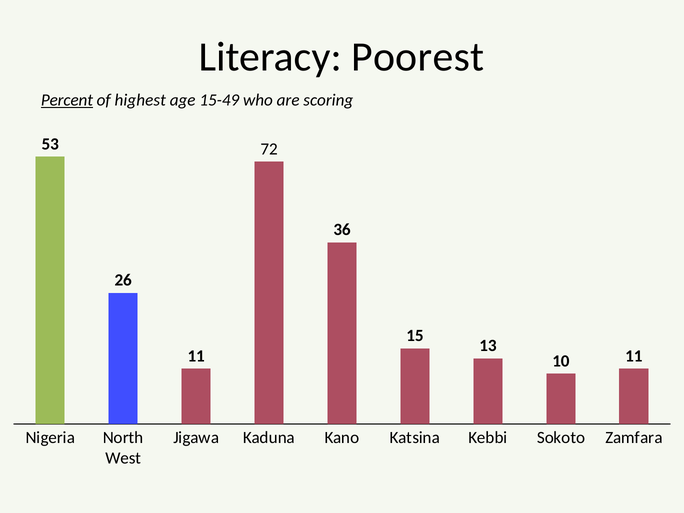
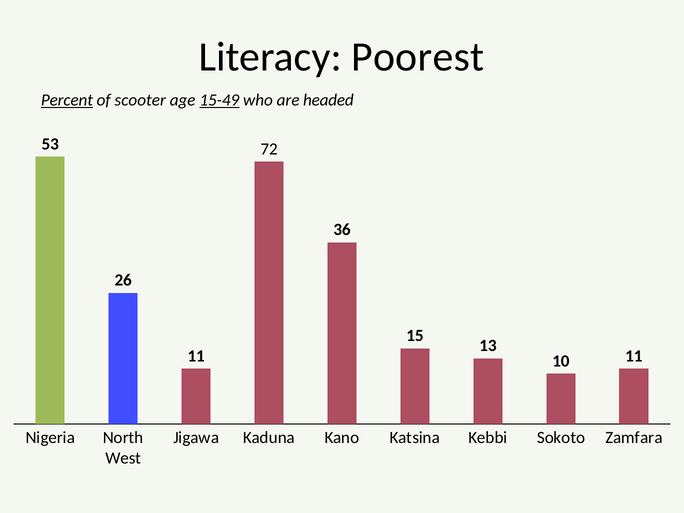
highest: highest -> scooter
15-49 underline: none -> present
scoring: scoring -> headed
